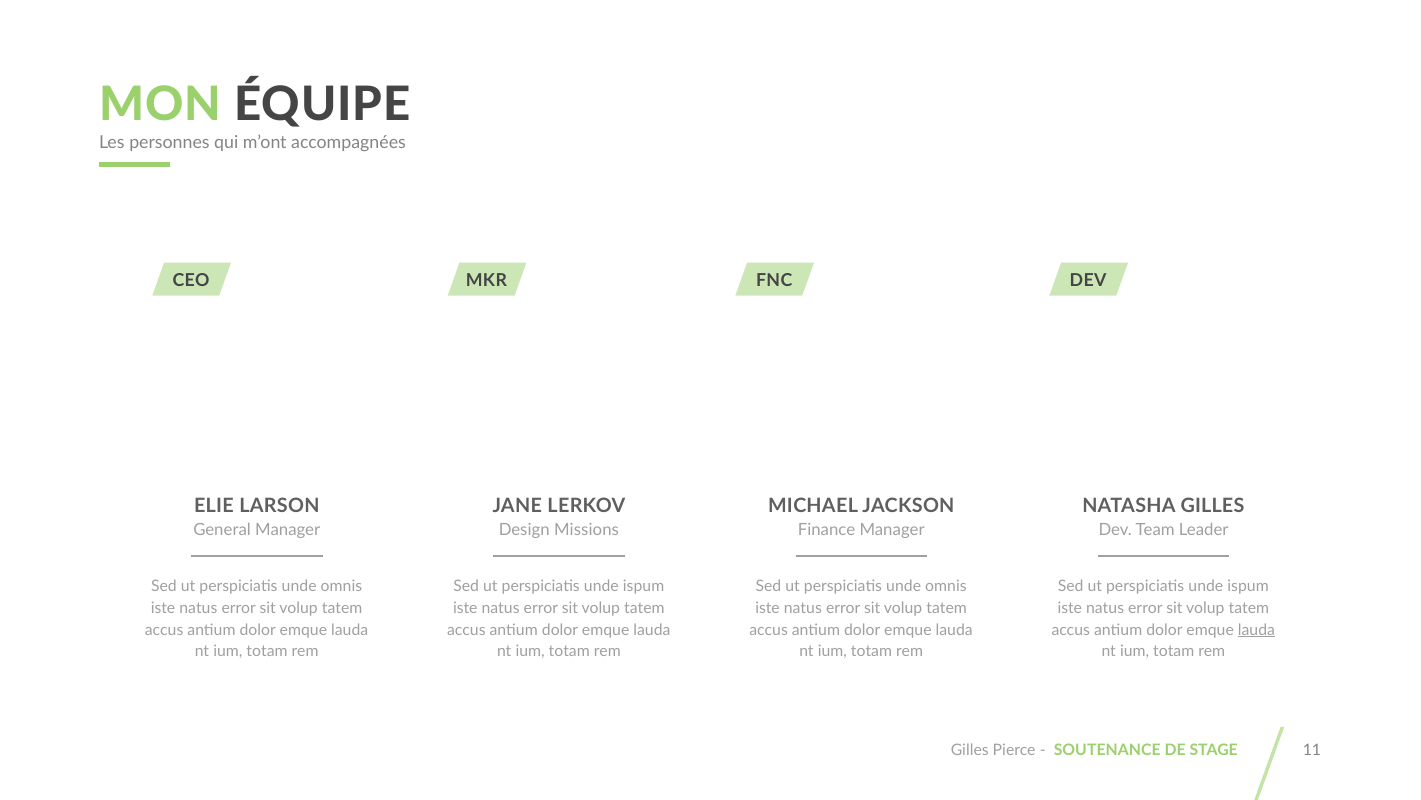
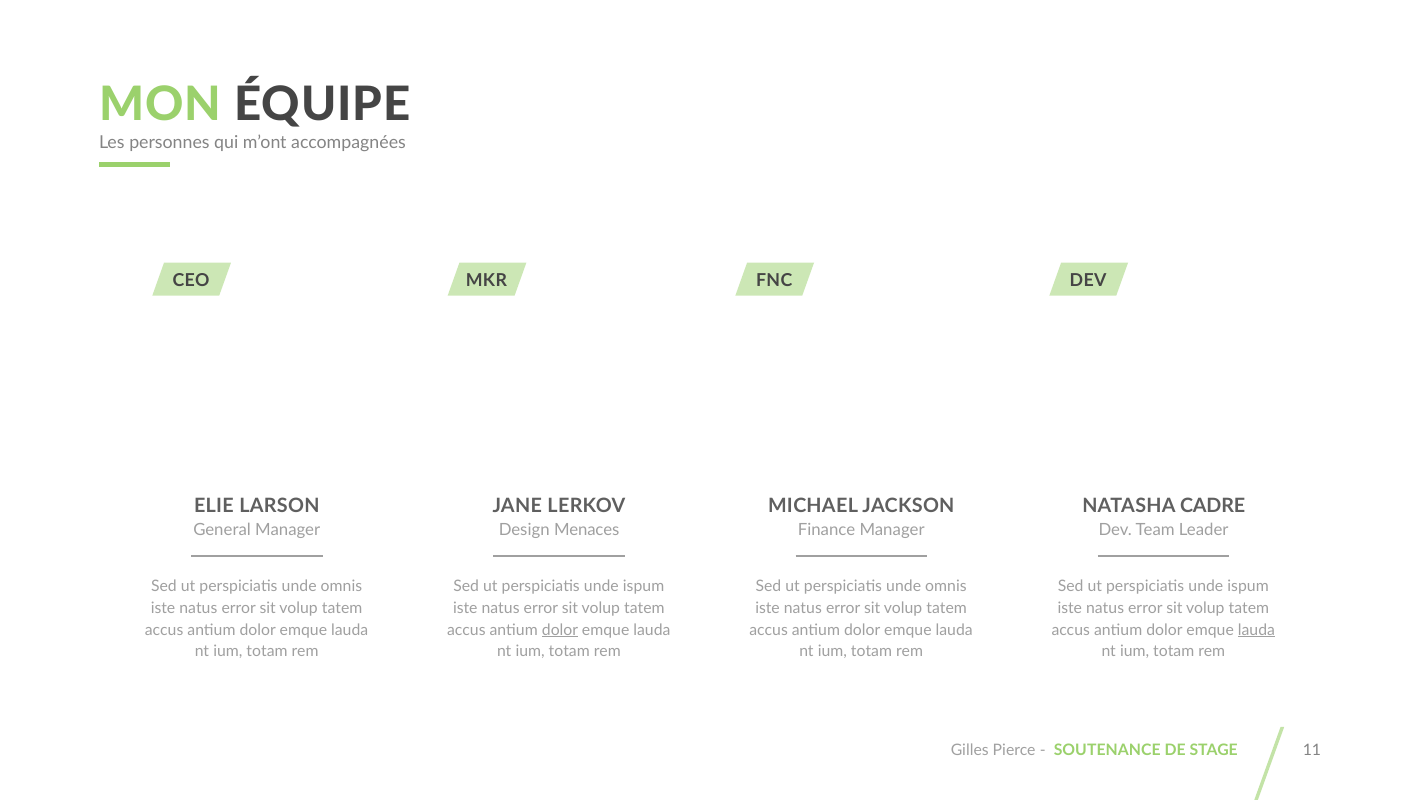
NATASHA GILLES: GILLES -> CADRE
Missions: Missions -> Menaces
dolor at (560, 629) underline: none -> present
